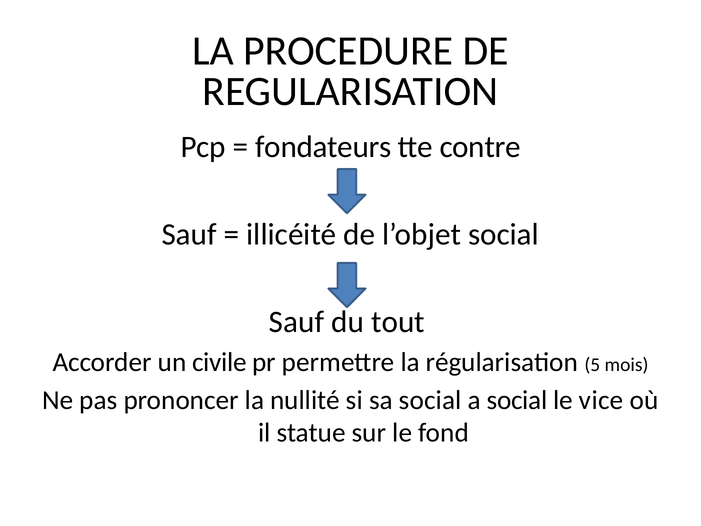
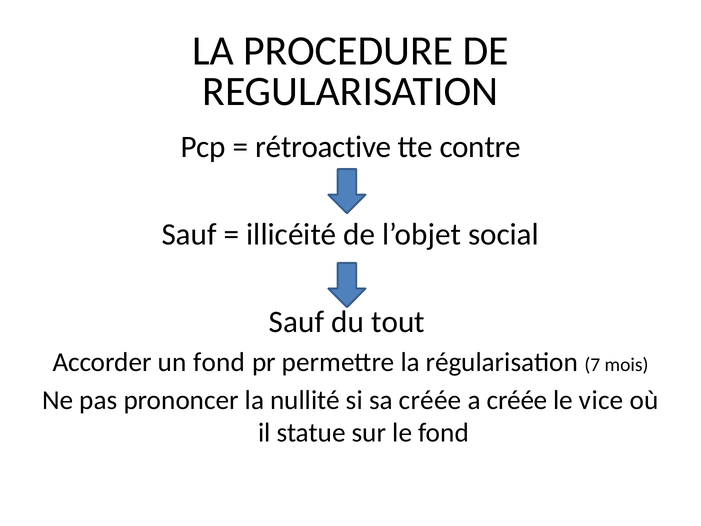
fondateurs: fondateurs -> rétroactive
un civile: civile -> fond
5: 5 -> 7
sa social: social -> créée
a social: social -> créée
